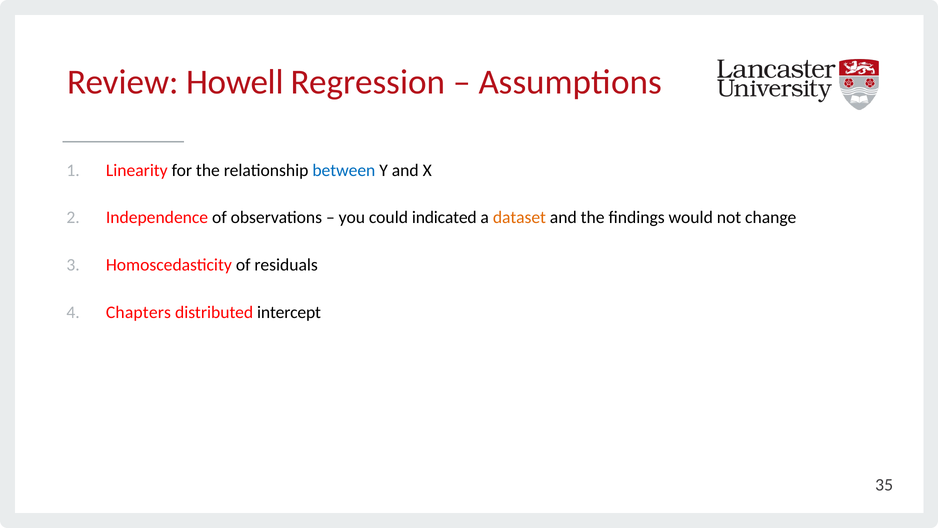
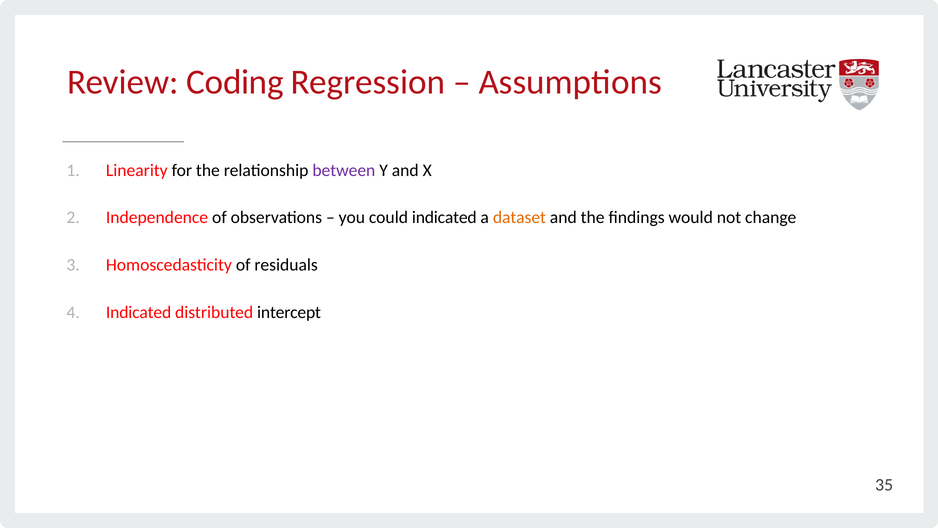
Howell: Howell -> Coding
between colour: blue -> purple
Chapters at (138, 312): Chapters -> Indicated
